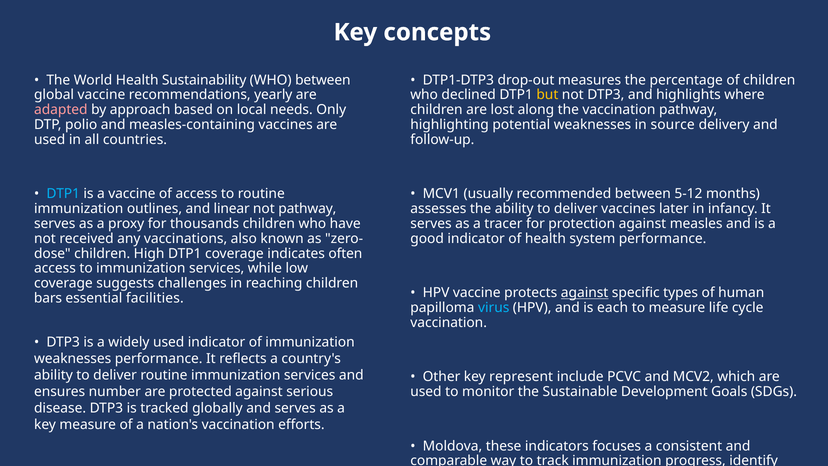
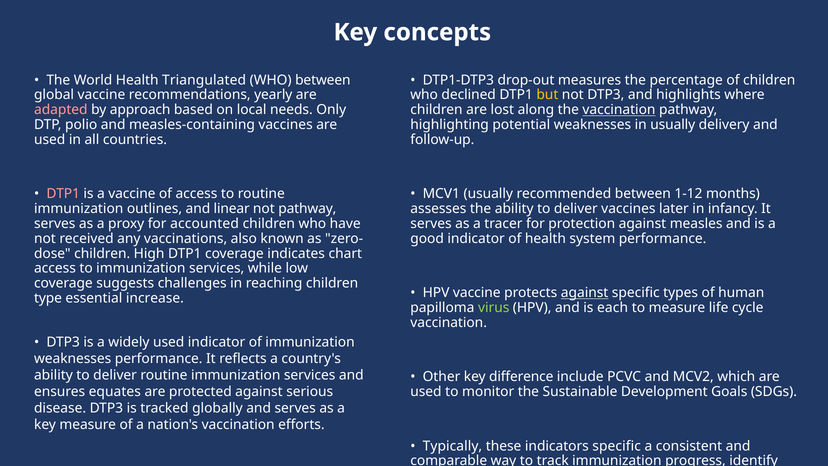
Sustainability: Sustainability -> Triangulated
vaccination at (619, 110) underline: none -> present
in source: source -> usually
DTP1 at (63, 194) colour: light blue -> pink
5-12: 5-12 -> 1-12
thousands: thousands -> accounted
often: often -> chart
bars: bars -> type
facilities: facilities -> increase
virus colour: light blue -> light green
represent: represent -> difference
number: number -> equates
Moldova: Moldova -> Typically
indicators focuses: focuses -> specific
